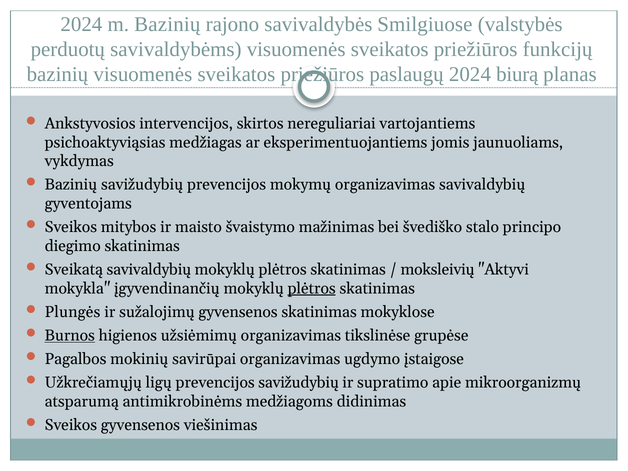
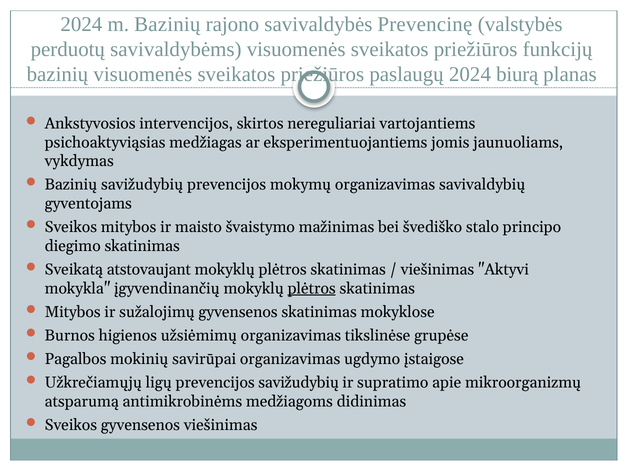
Smilgiuose: Smilgiuose -> Prevencinę
Sveikatą savivaldybių: savivaldybių -> atstovaujant
moksleivių at (438, 270): moksleivių -> viešinimas
Plungės at (73, 312): Plungės -> Mitybos
Burnos underline: present -> none
